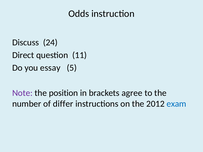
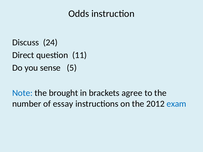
essay: essay -> sense
Note colour: purple -> blue
position: position -> brought
differ: differ -> essay
